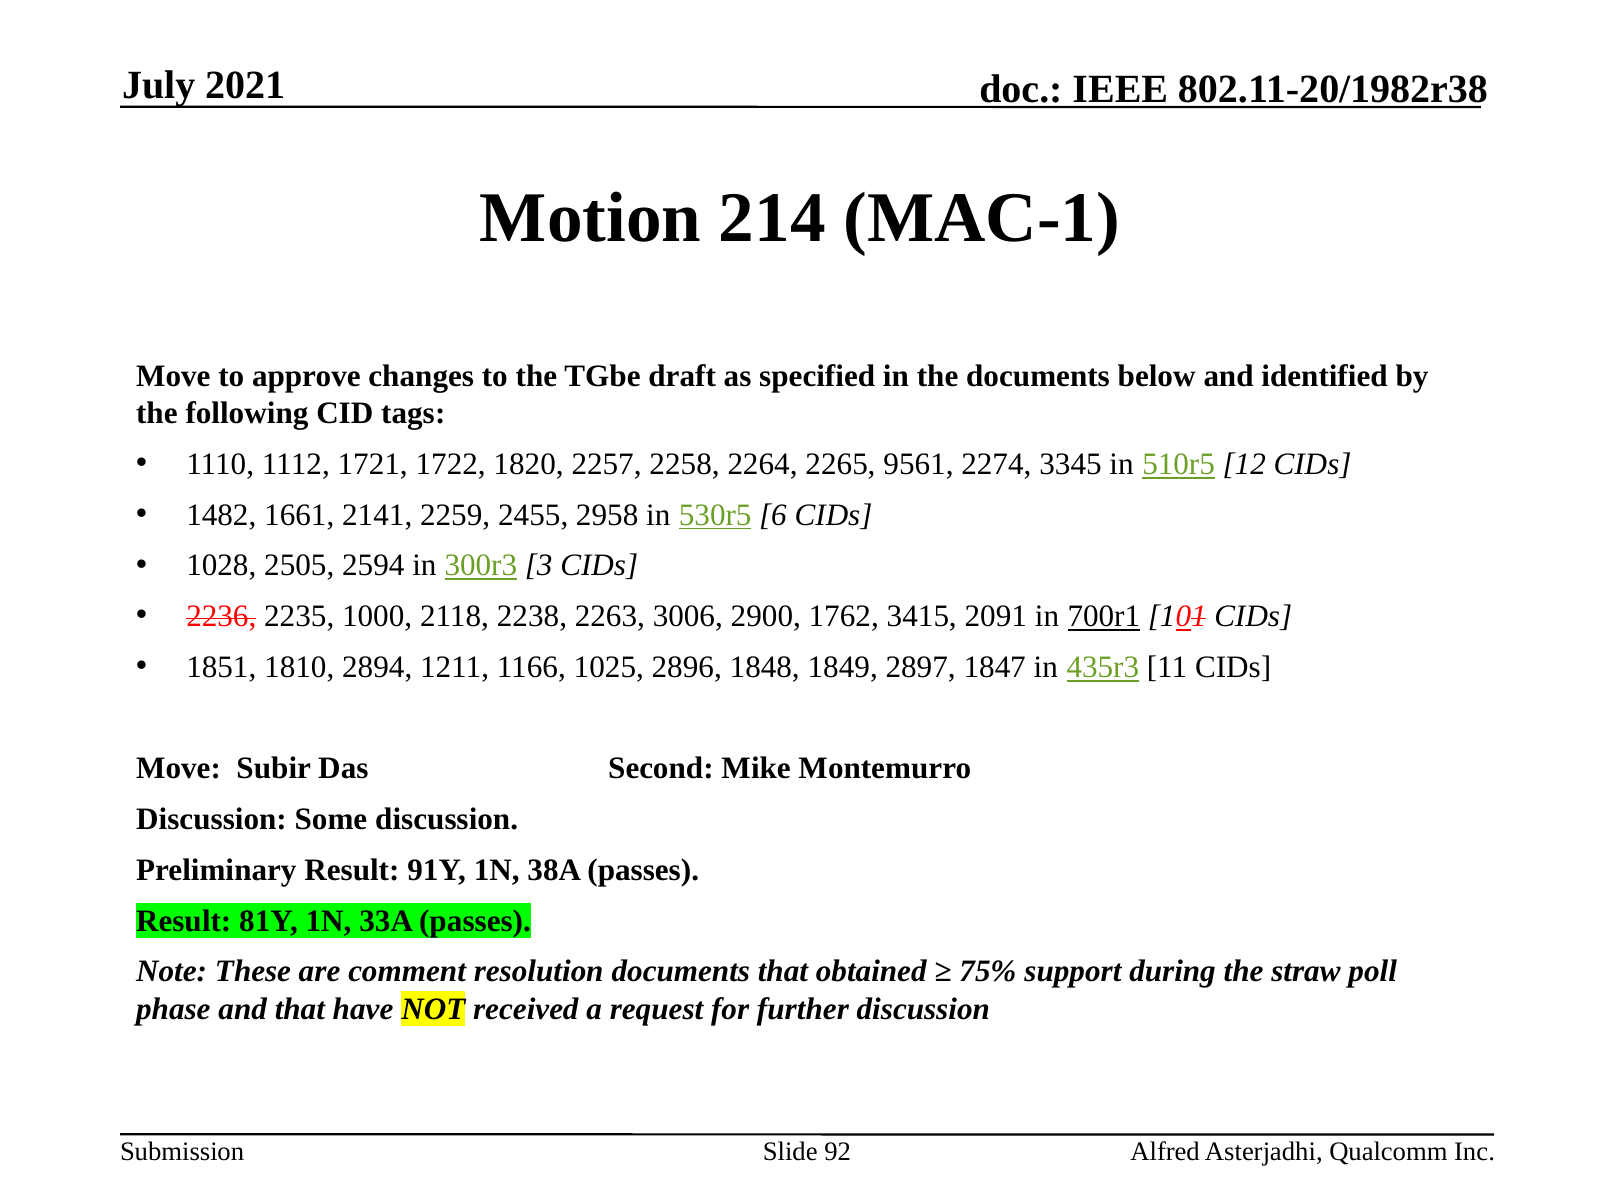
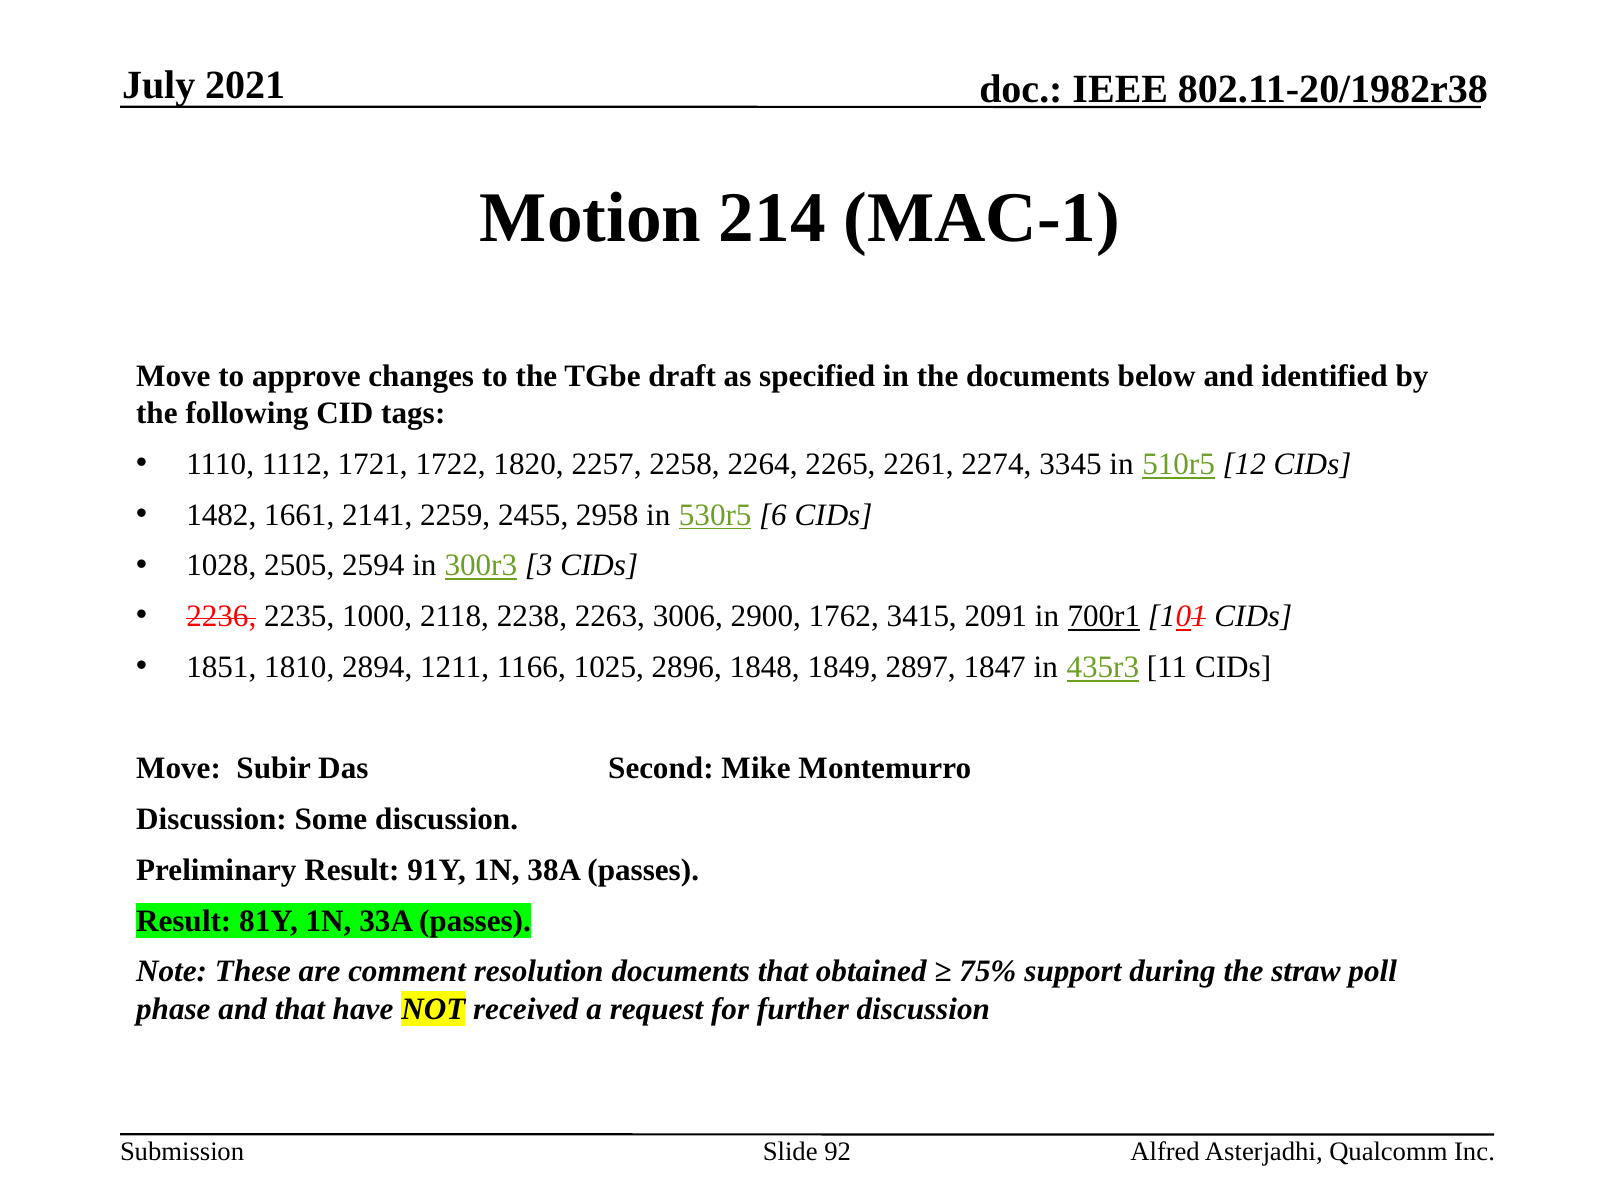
9561: 9561 -> 2261
